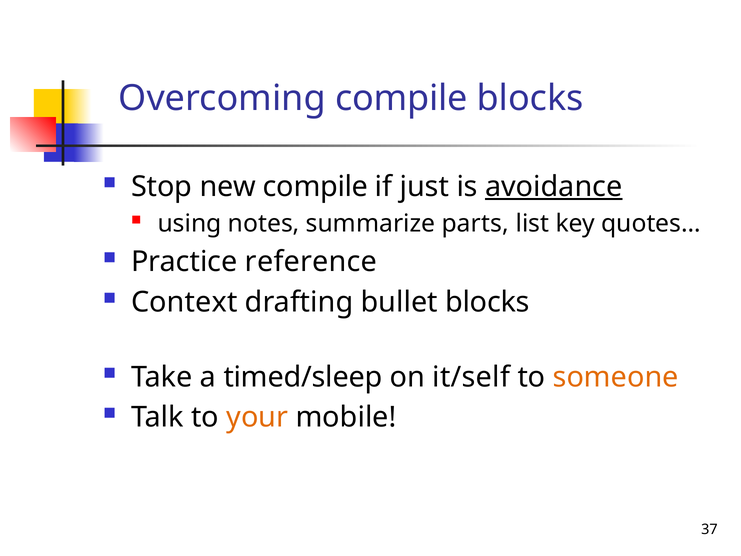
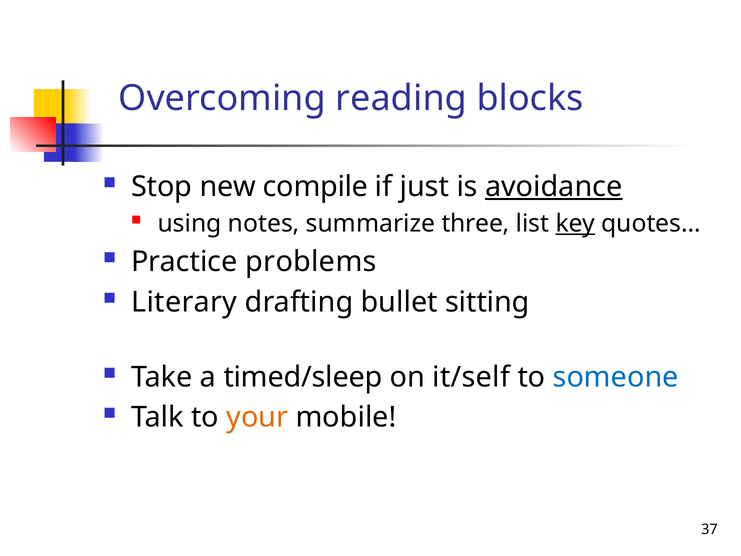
Overcoming compile: compile -> reading
parts: parts -> three
key underline: none -> present
reference: reference -> problems
Context: Context -> Literary
bullet blocks: blocks -> sitting
someone colour: orange -> blue
